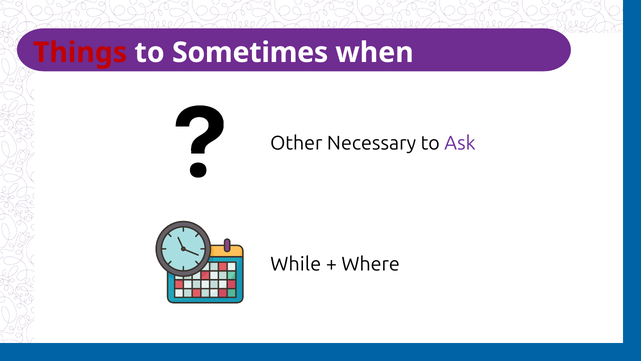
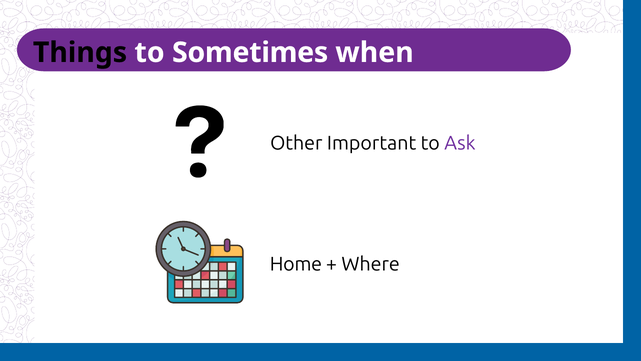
Things colour: red -> black
Necessary: Necessary -> Important
While: While -> Home
